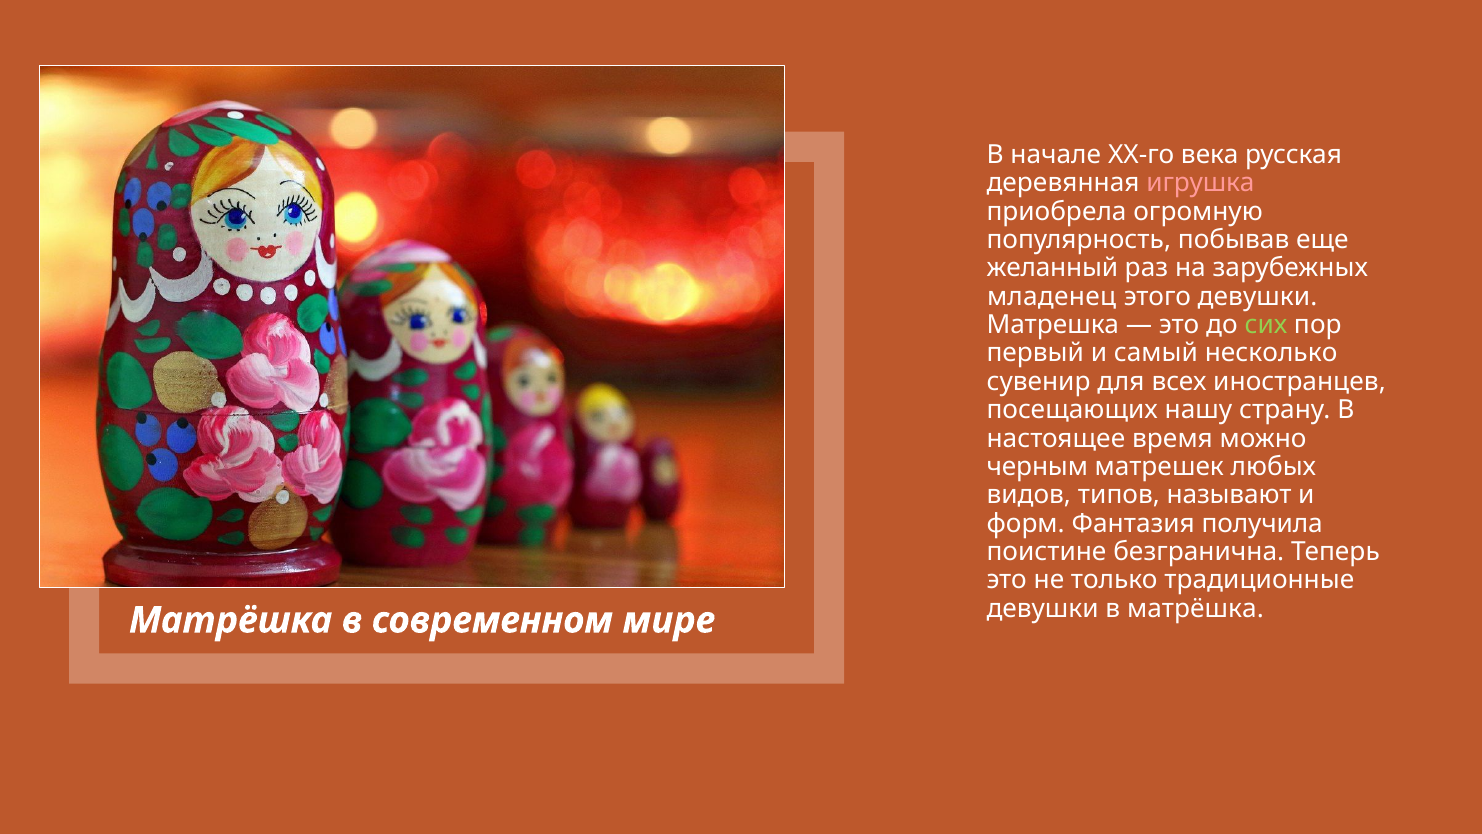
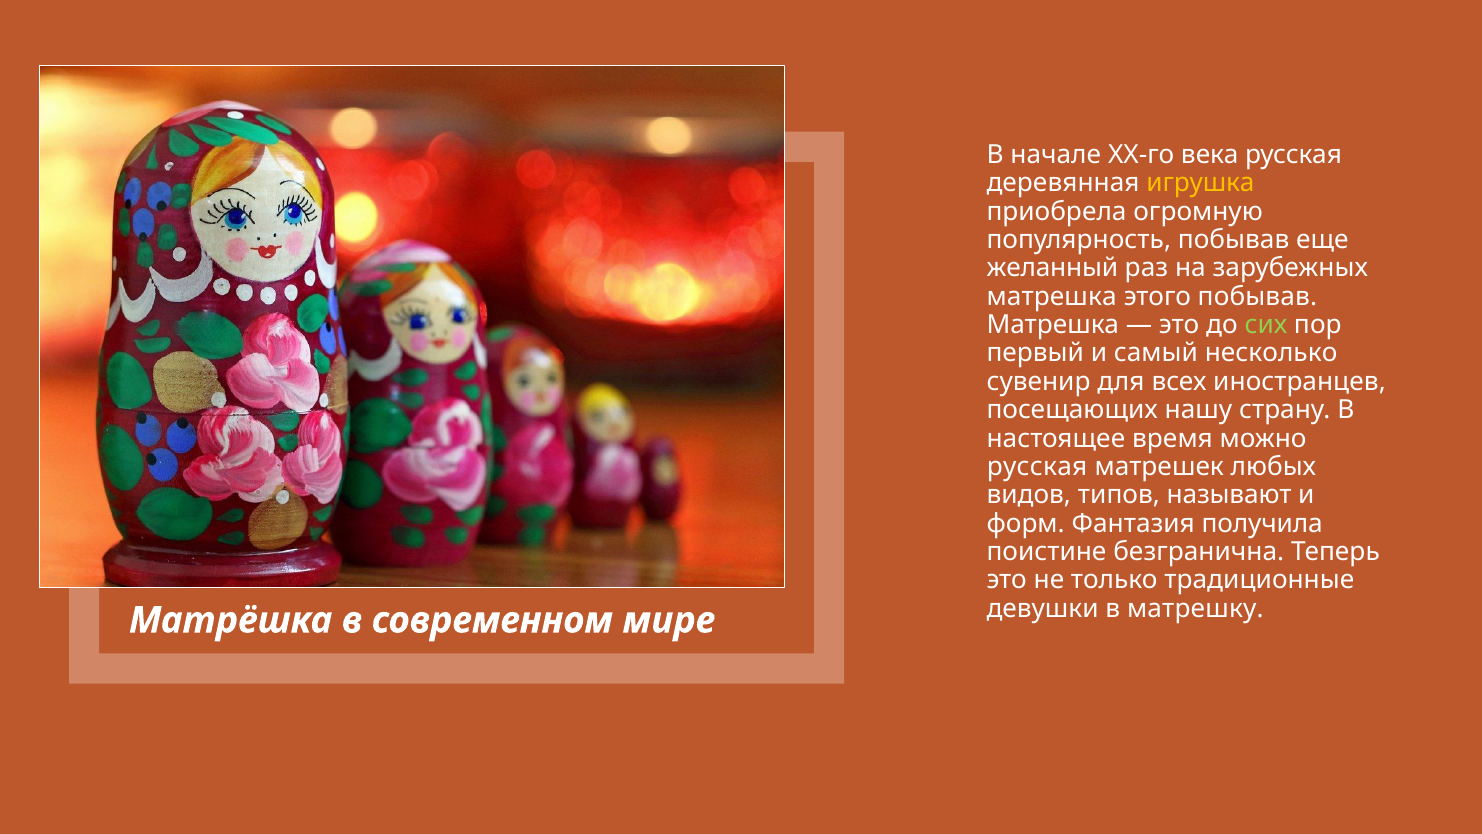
игрушка colour: pink -> yellow
младенец at (1052, 296): младенец -> матрешка
этого девушки: девушки -> побывав
черным at (1037, 467): черным -> русская
в матрёшка: матрёшка -> матрешку
